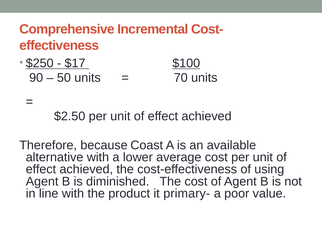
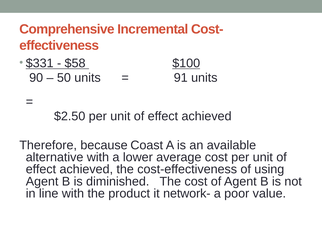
$250: $250 -> $331
$17: $17 -> $58
70: 70 -> 91
primary-: primary- -> network-
